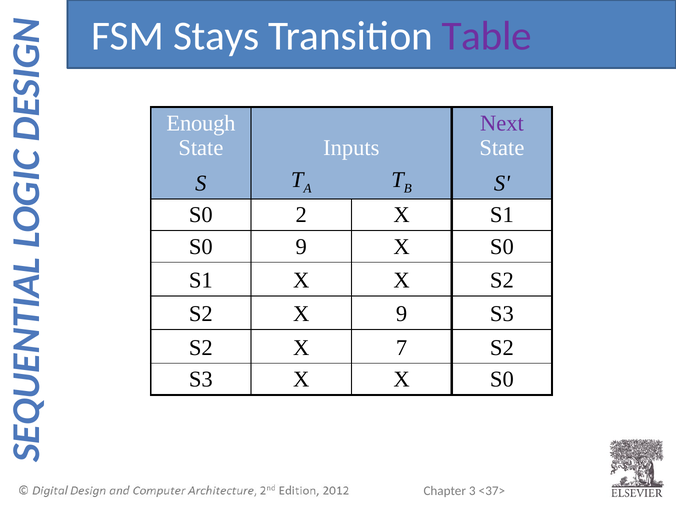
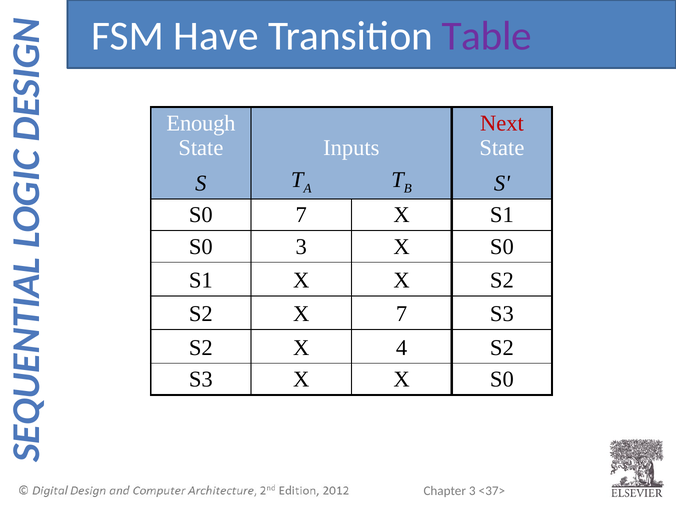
Stays: Stays -> Have
Next colour: purple -> red
S0 2: 2 -> 7
S0 9: 9 -> 3
X 9: 9 -> 7
7: 7 -> 4
